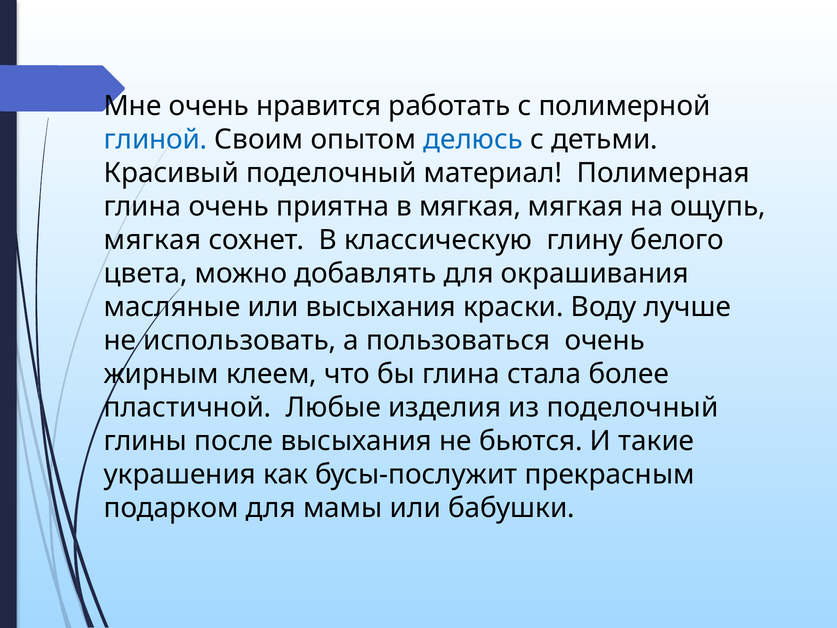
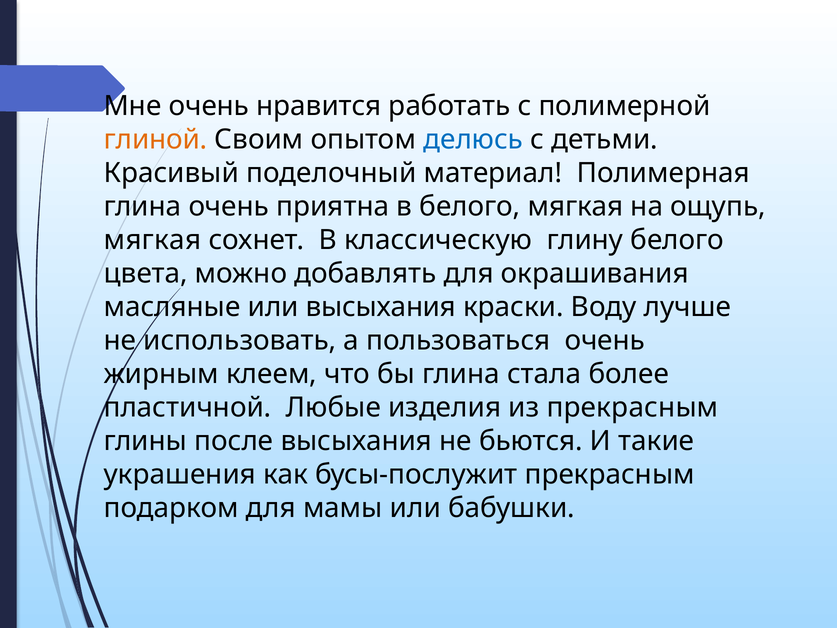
глиной colour: blue -> orange
в мягкая: мягкая -> белого
из поделочный: поделочный -> прекрасным
